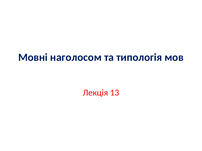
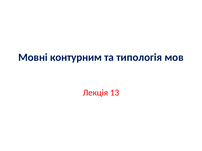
наголосом: наголосом -> контурним
